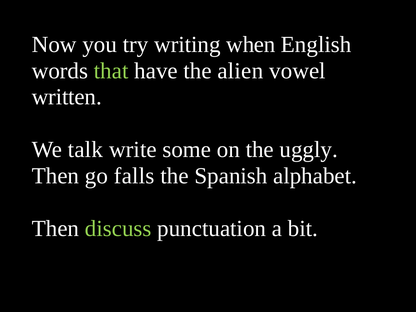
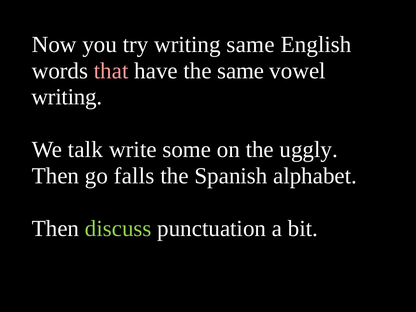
writing when: when -> same
that colour: light green -> pink
the alien: alien -> same
written at (67, 97): written -> writing
